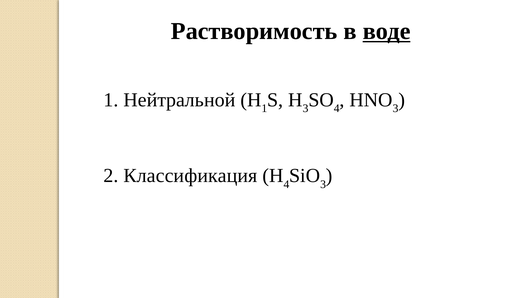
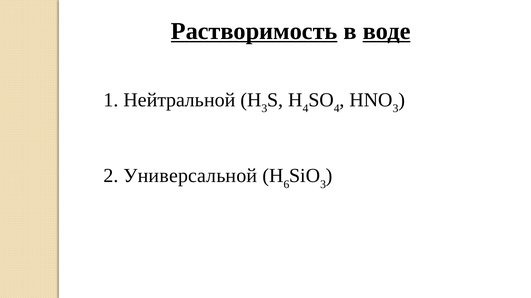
Растворимость underline: none -> present
1 at (264, 109): 1 -> 3
3 at (306, 109): 3 -> 4
Классификация: Классификация -> Универсальной
4 at (286, 185): 4 -> 6
